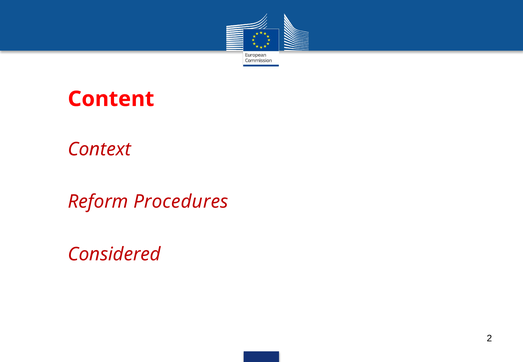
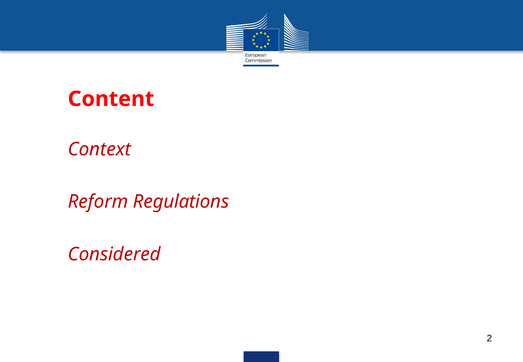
Procedures: Procedures -> Regulations
